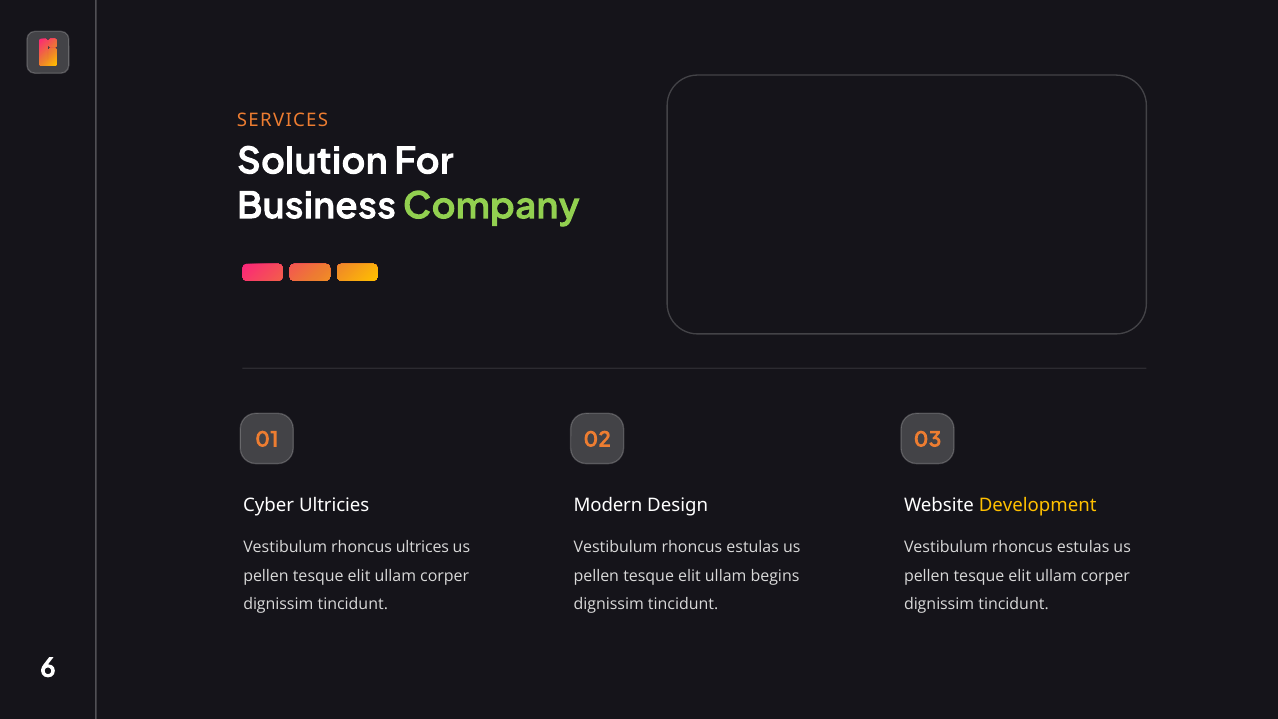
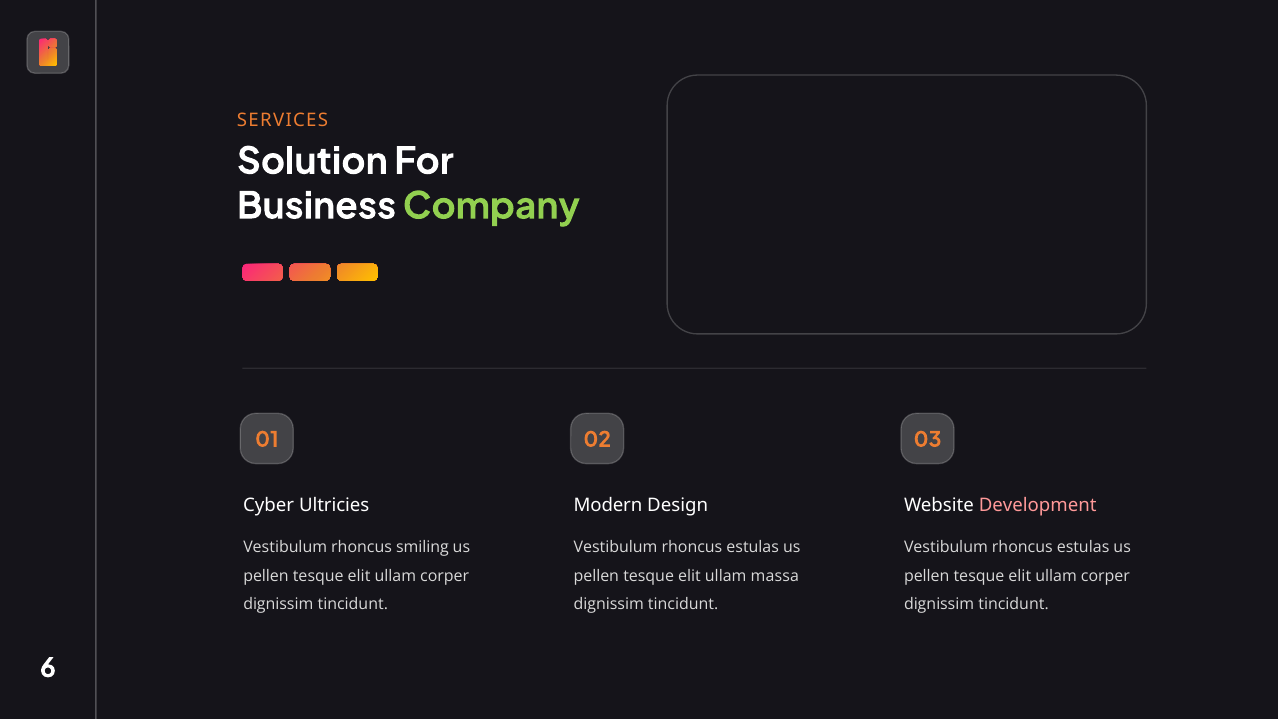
Development colour: yellow -> pink
ultrices: ultrices -> smiling
begins: begins -> massa
